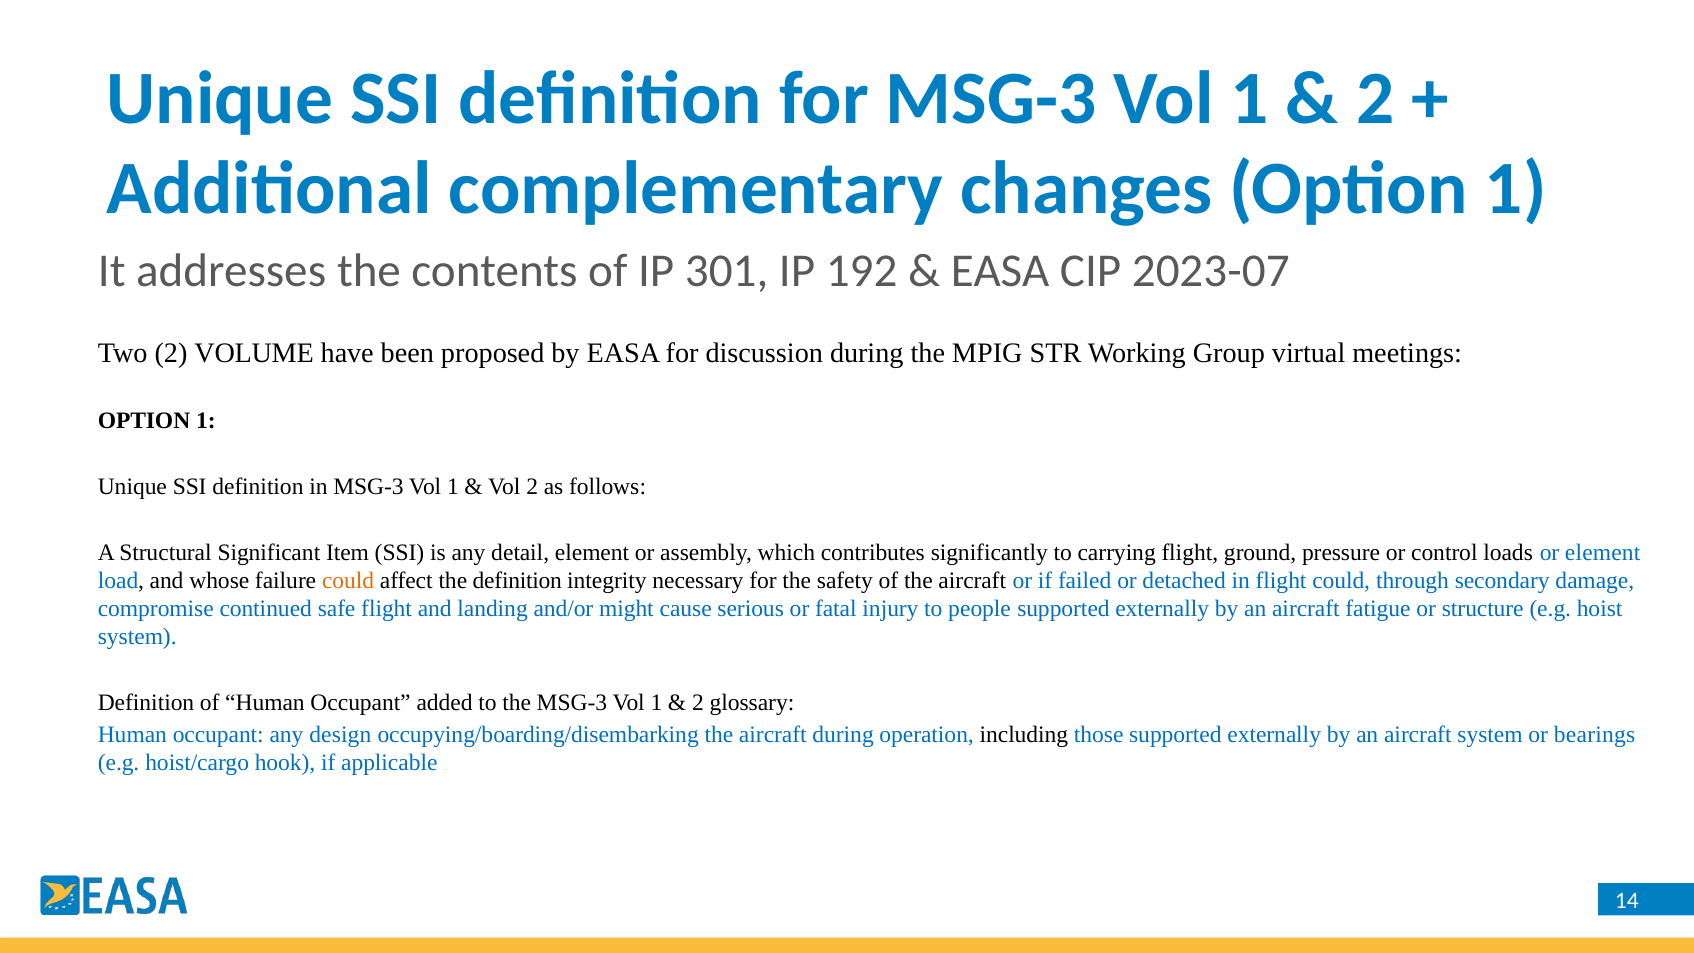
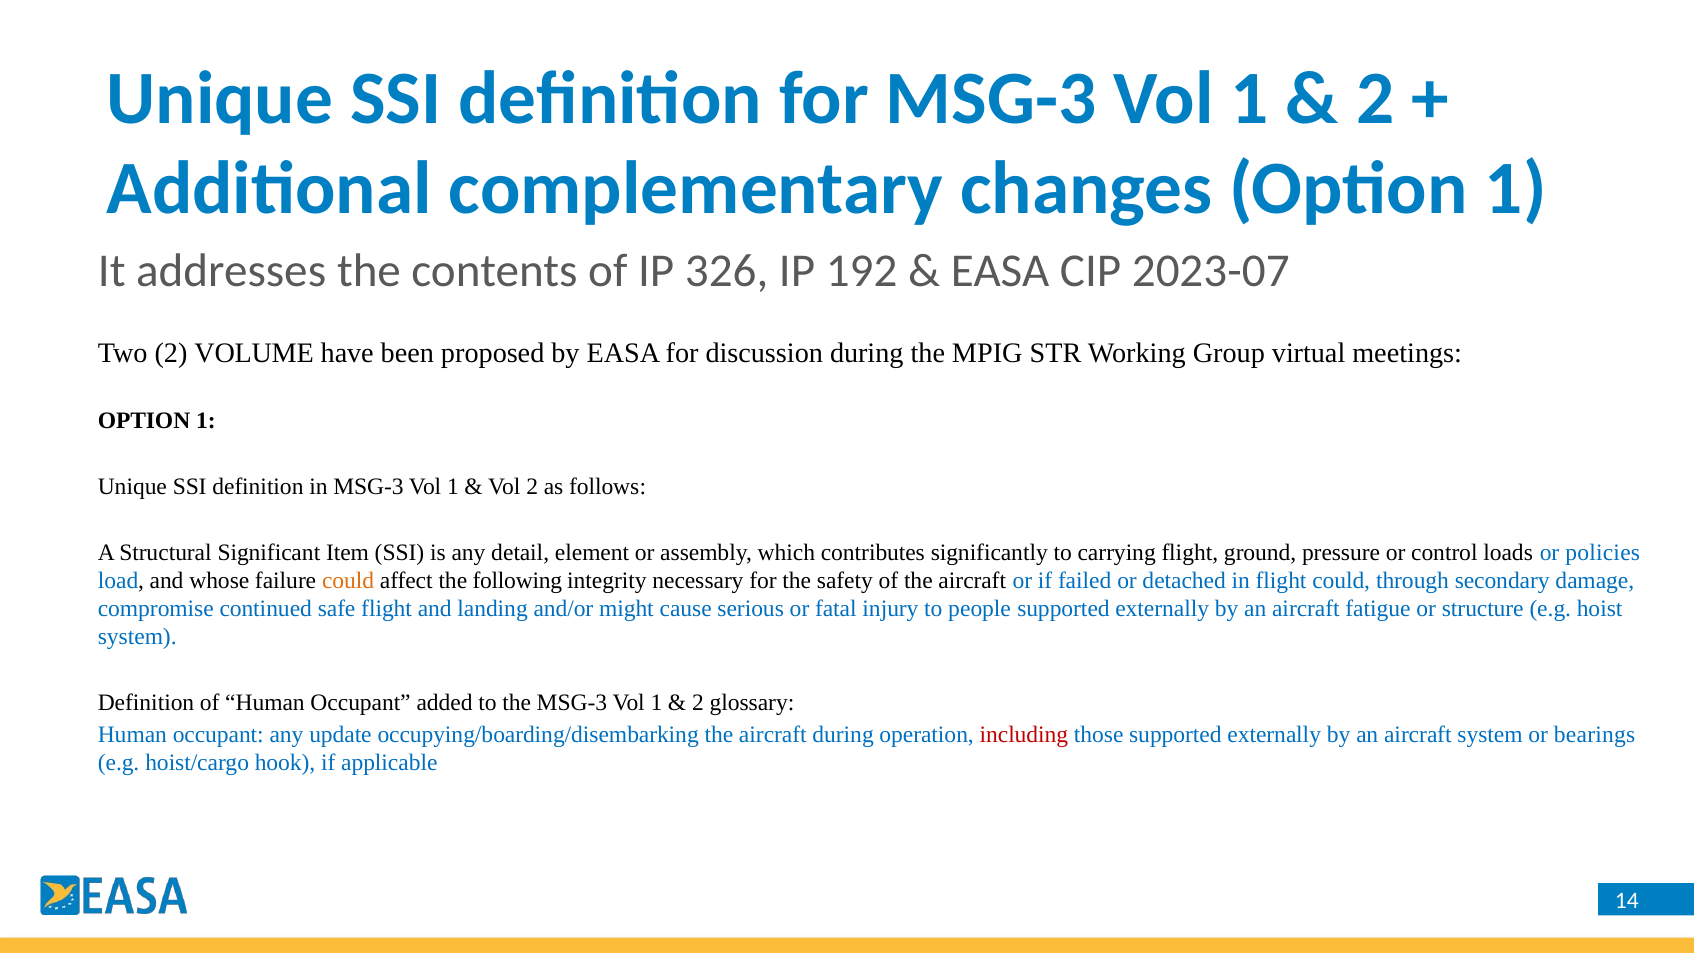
301: 301 -> 326
or element: element -> policies
the definition: definition -> following
design: design -> update
including colour: black -> red
